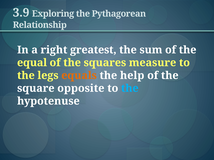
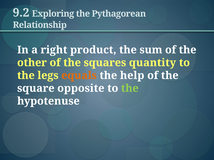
3.9: 3.9 -> 9.2
greatest: greatest -> product
equal: equal -> other
measure: measure -> quantity
the at (130, 89) colour: light blue -> light green
